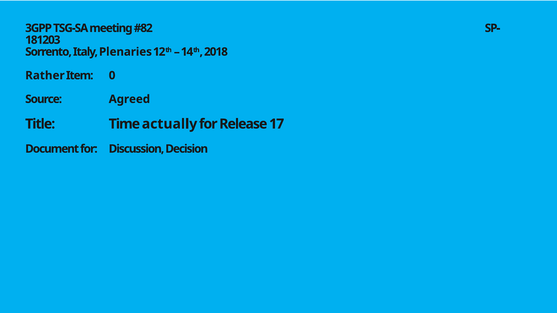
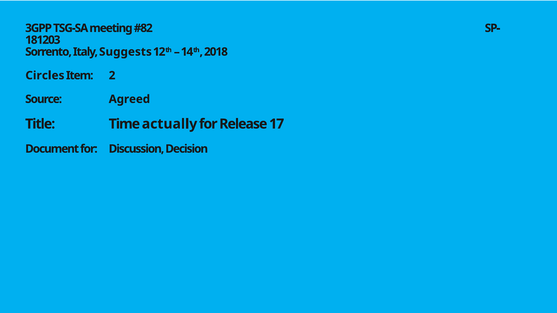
Plenaries: Plenaries -> Suggests
Rather: Rather -> Circles
0: 0 -> 2
